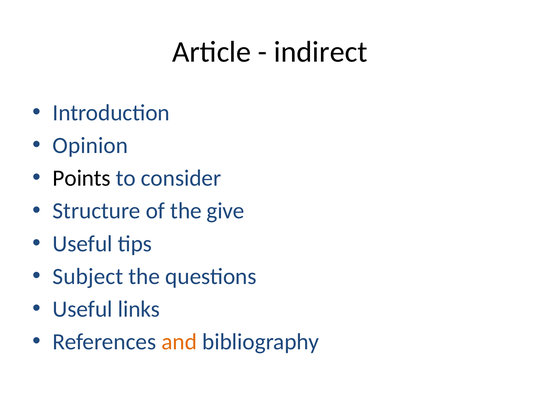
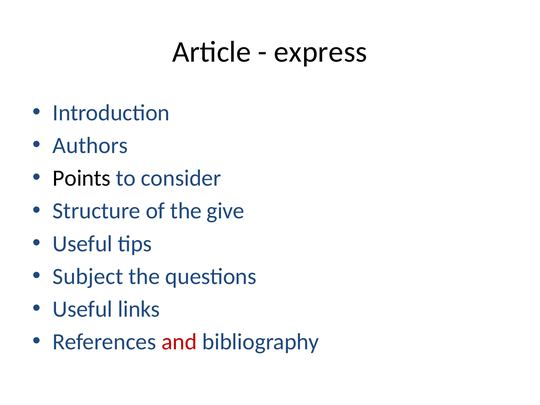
indirect: indirect -> express
Opinion: Opinion -> Authors
and colour: orange -> red
